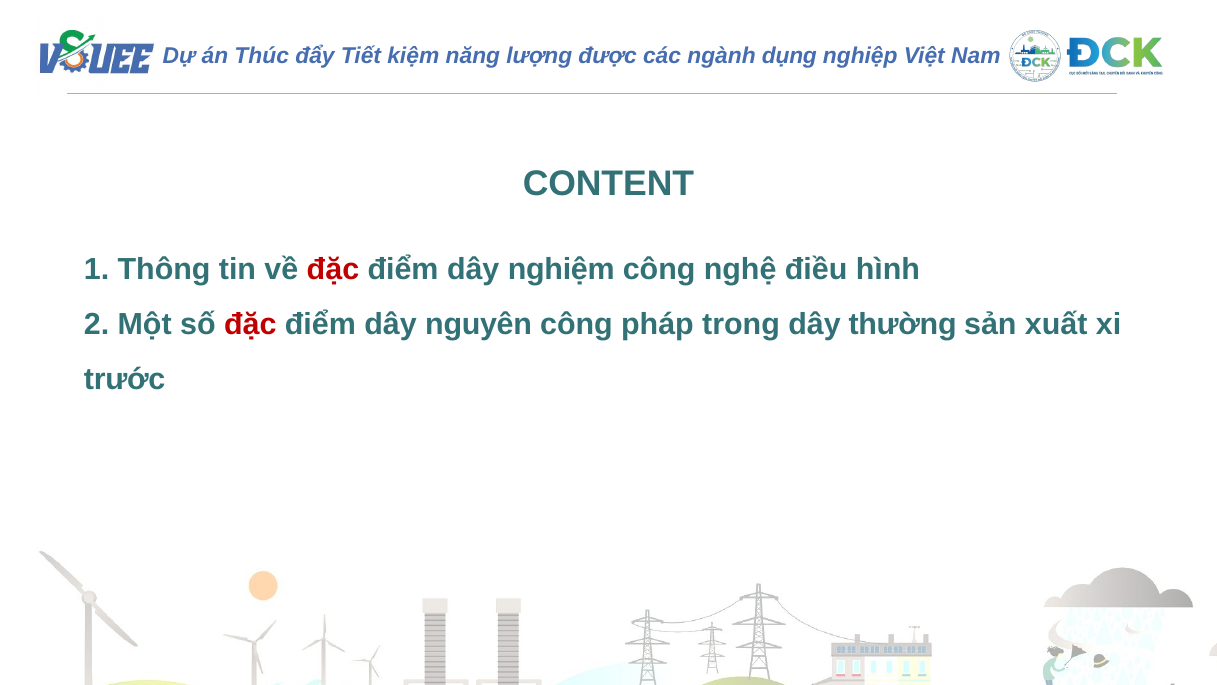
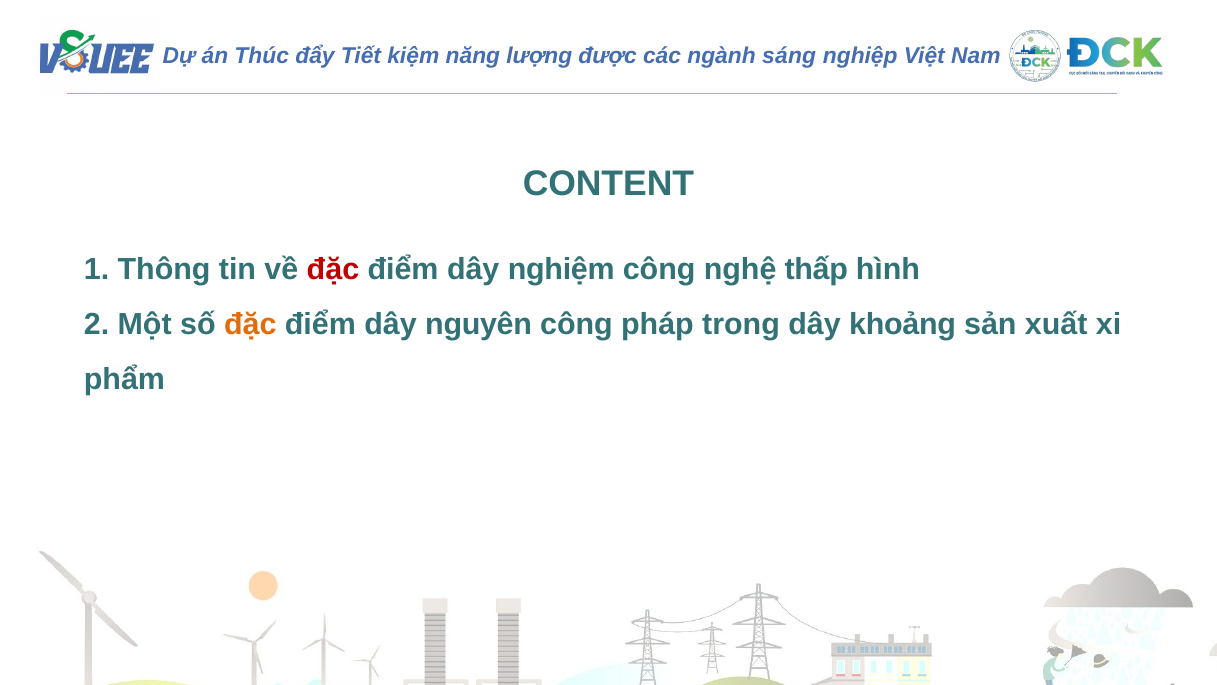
dụng: dụng -> sáng
điều: điều -> thấp
đặc at (250, 324) colour: red -> orange
thường: thường -> khoảng
trước: trước -> phẩm
